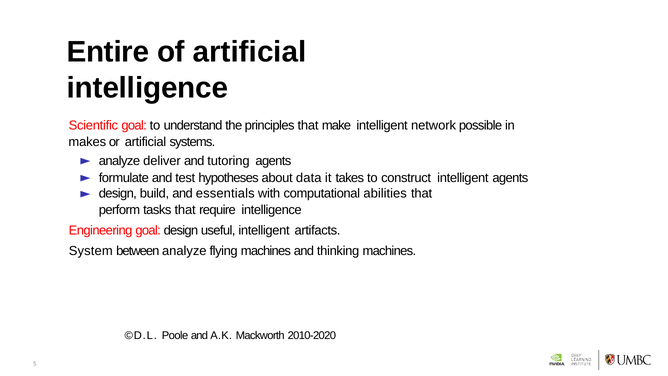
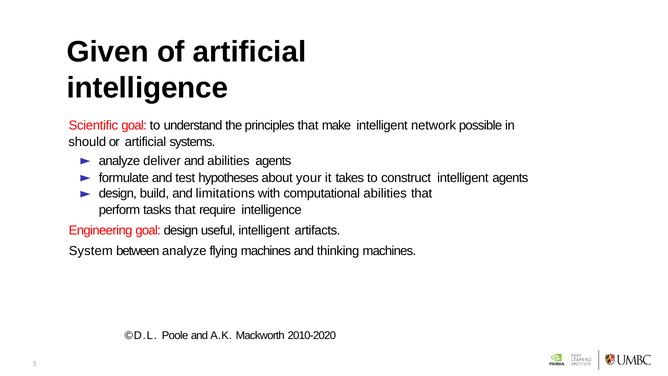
Entire: Entire -> Given
makes: makes -> should
and tutoring: tutoring -> abilities
data: data -> your
essentials: essentials -> limitations
